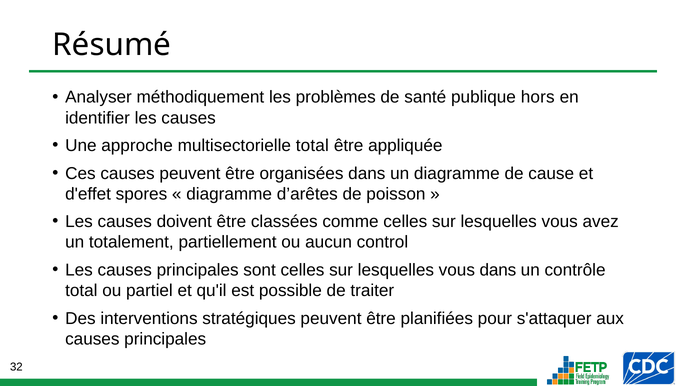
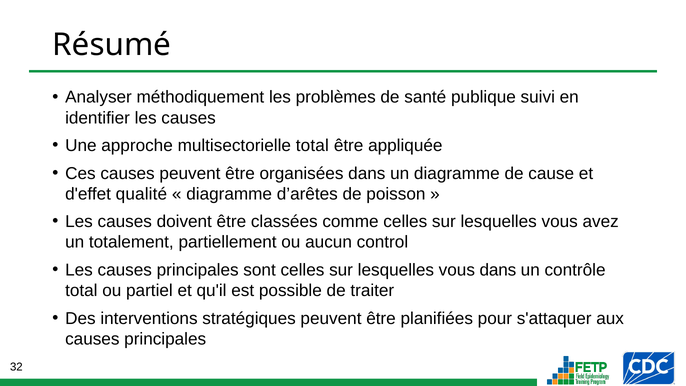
hors: hors -> suivi
spores: spores -> qualité
